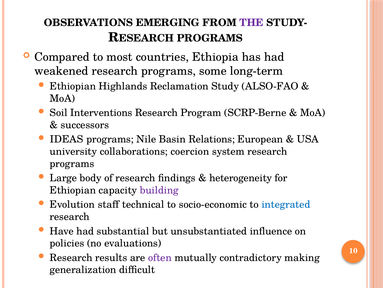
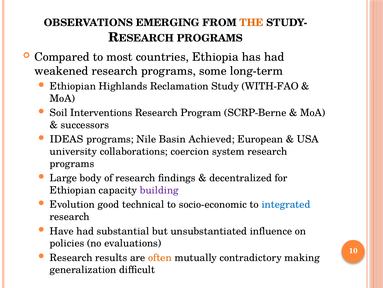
THE colour: purple -> orange
ALSO-FAO: ALSO-FAO -> WITH-FAO
Relations: Relations -> Achieved
heterogeneity: heterogeneity -> decentralized
staff: staff -> good
often colour: purple -> orange
